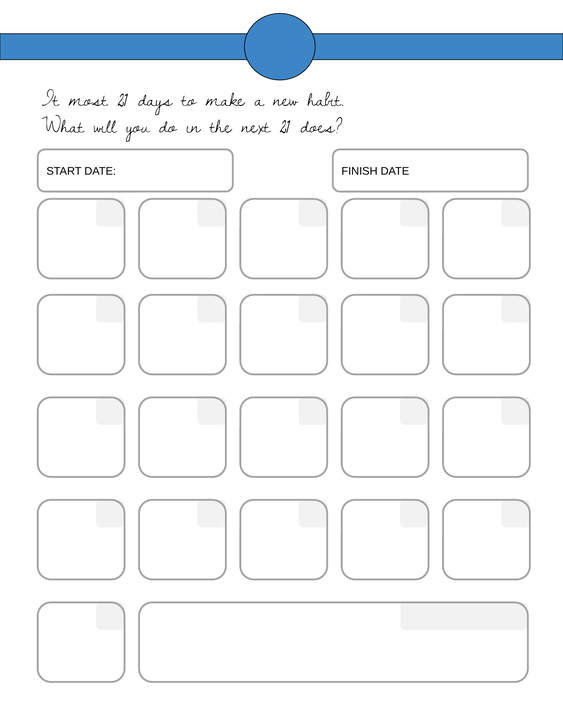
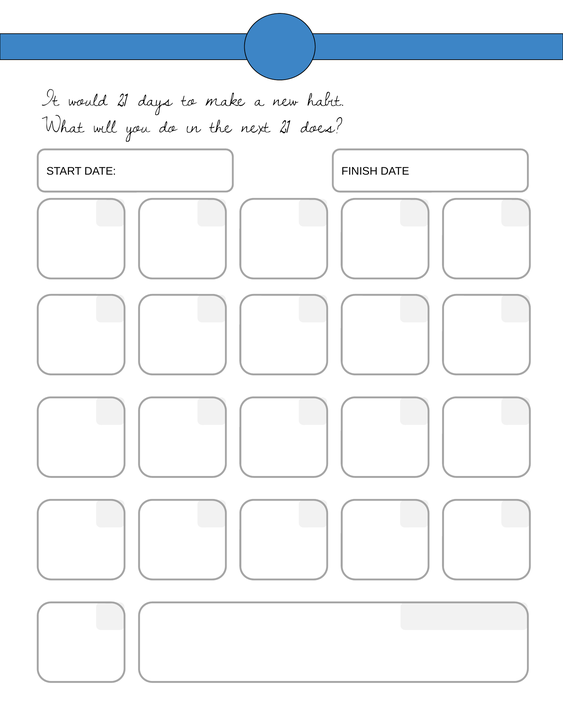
most: most -> would
